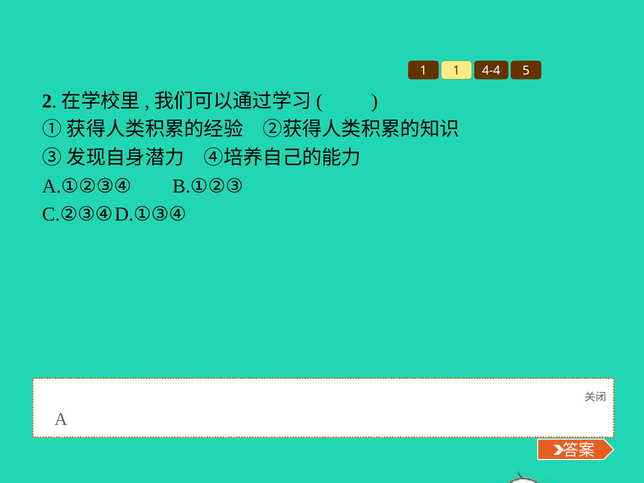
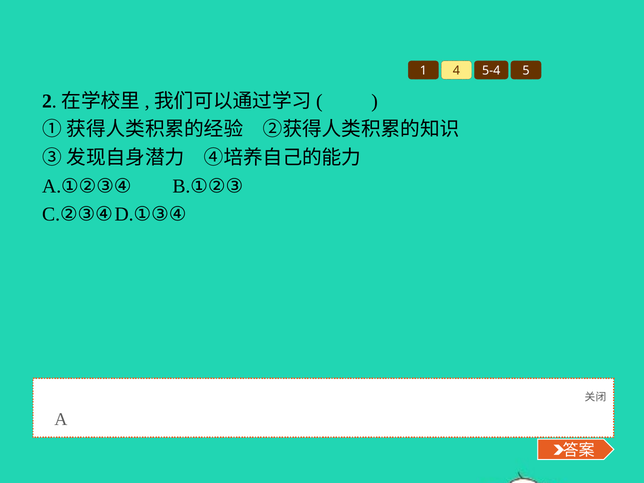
1 1: 1 -> 4
4-4: 4-4 -> 5-4
